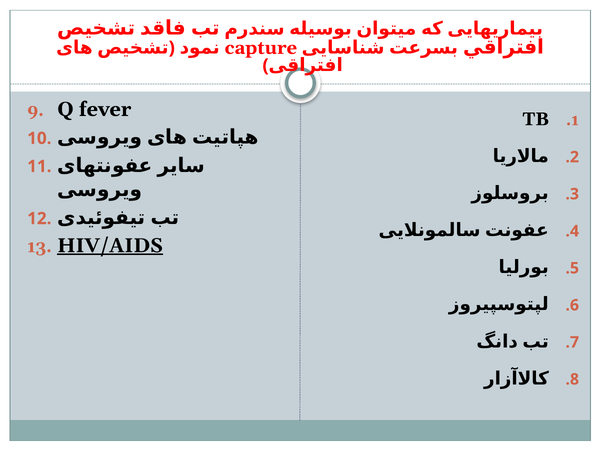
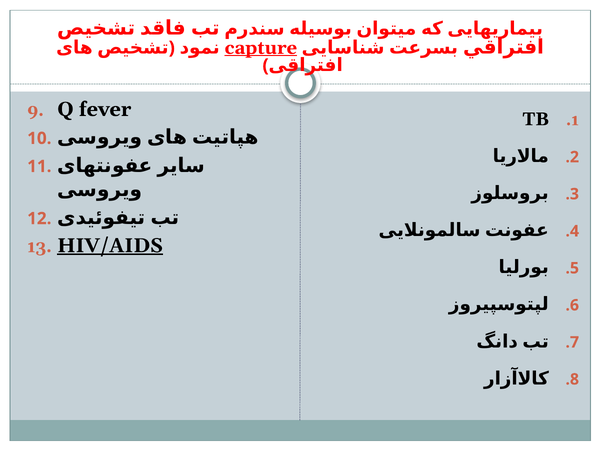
capture underline: none -> present
